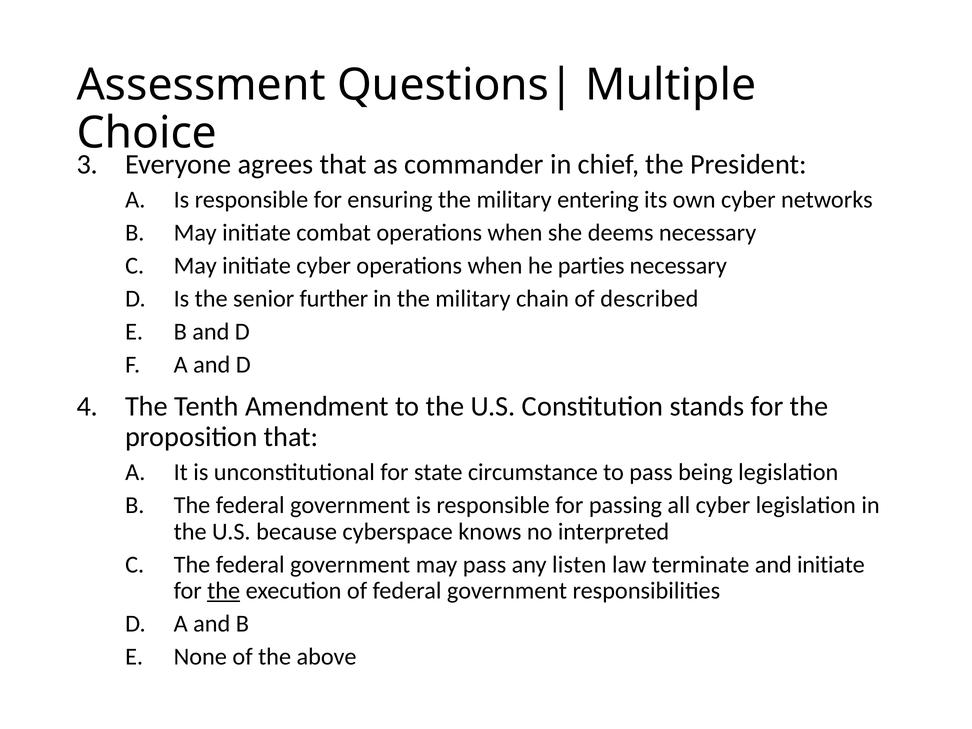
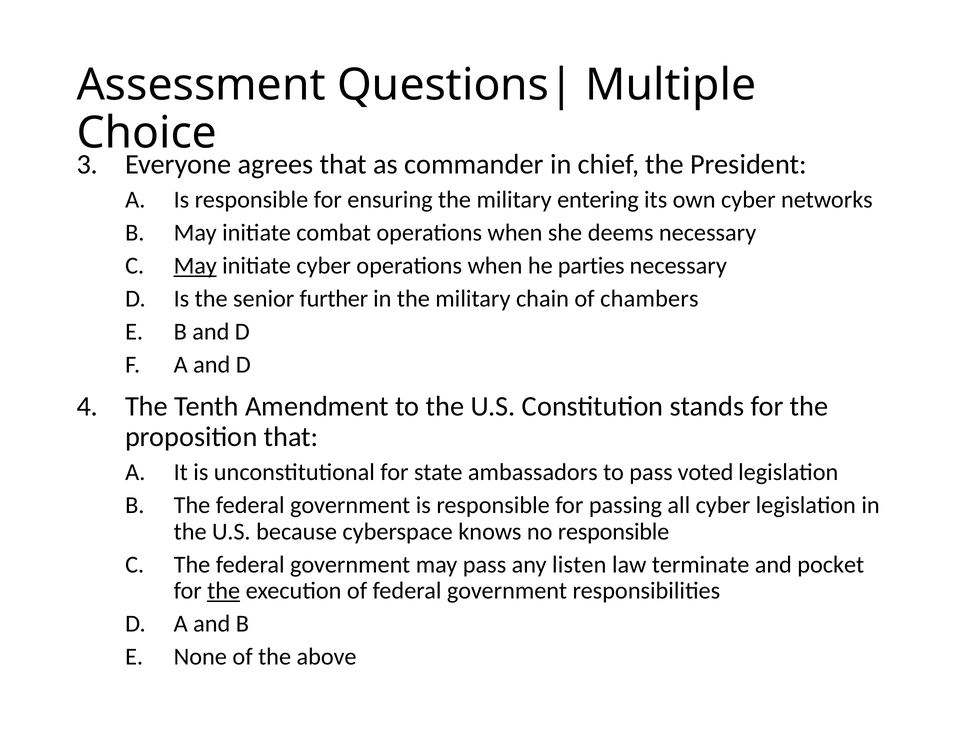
May at (195, 266) underline: none -> present
described: described -> chambers
circumstance: circumstance -> ambassadors
being: being -> voted
no interpreted: interpreted -> responsible
and initiate: initiate -> pocket
